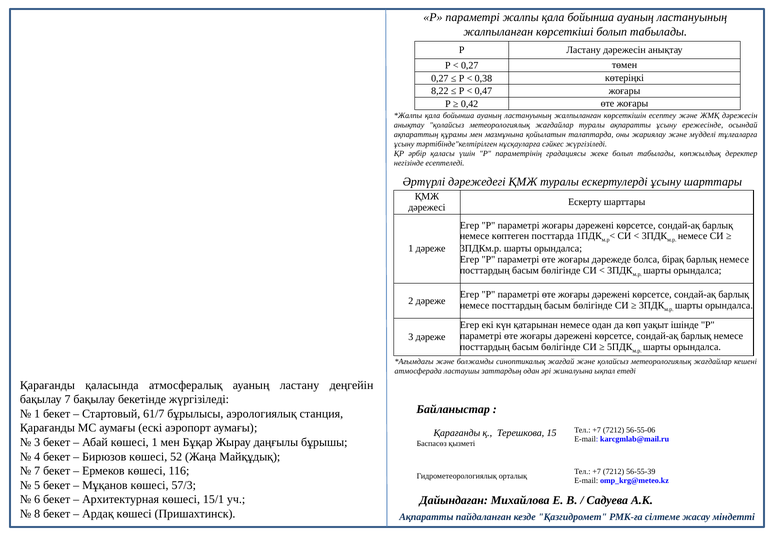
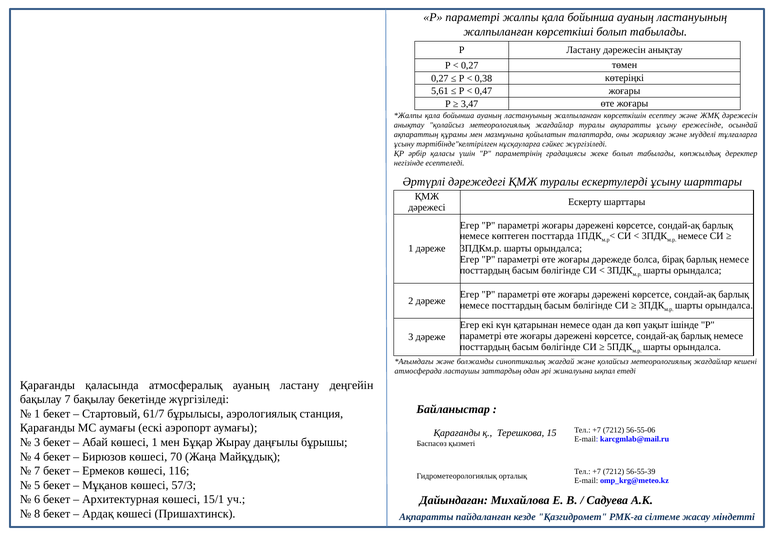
8,22: 8,22 -> 5,61
0,42: 0,42 -> 3,47
52: 52 -> 70
